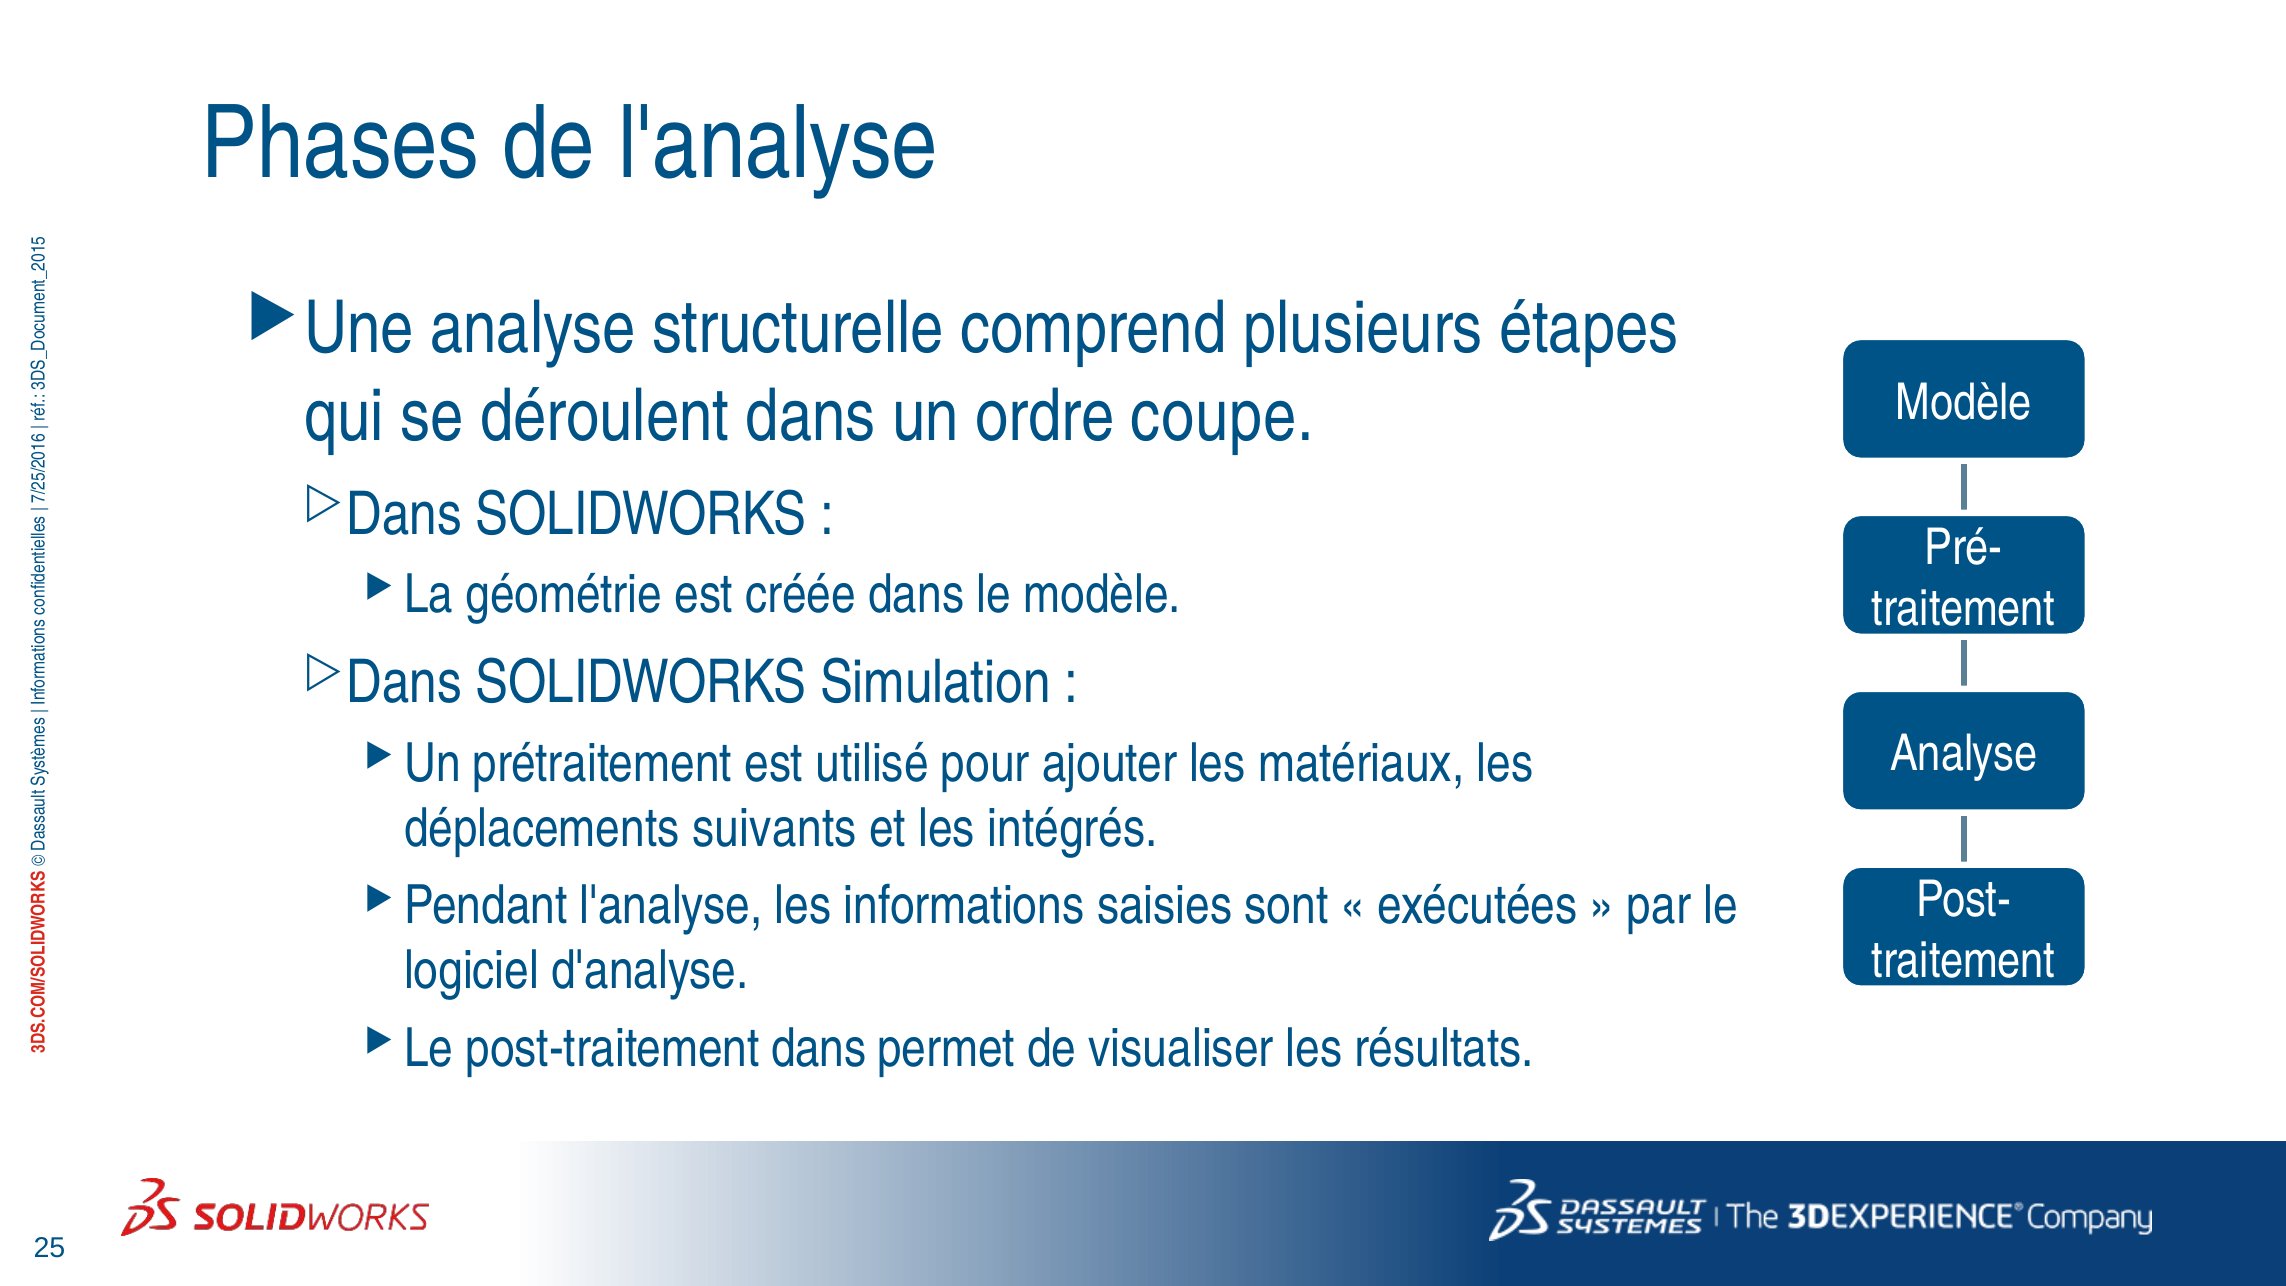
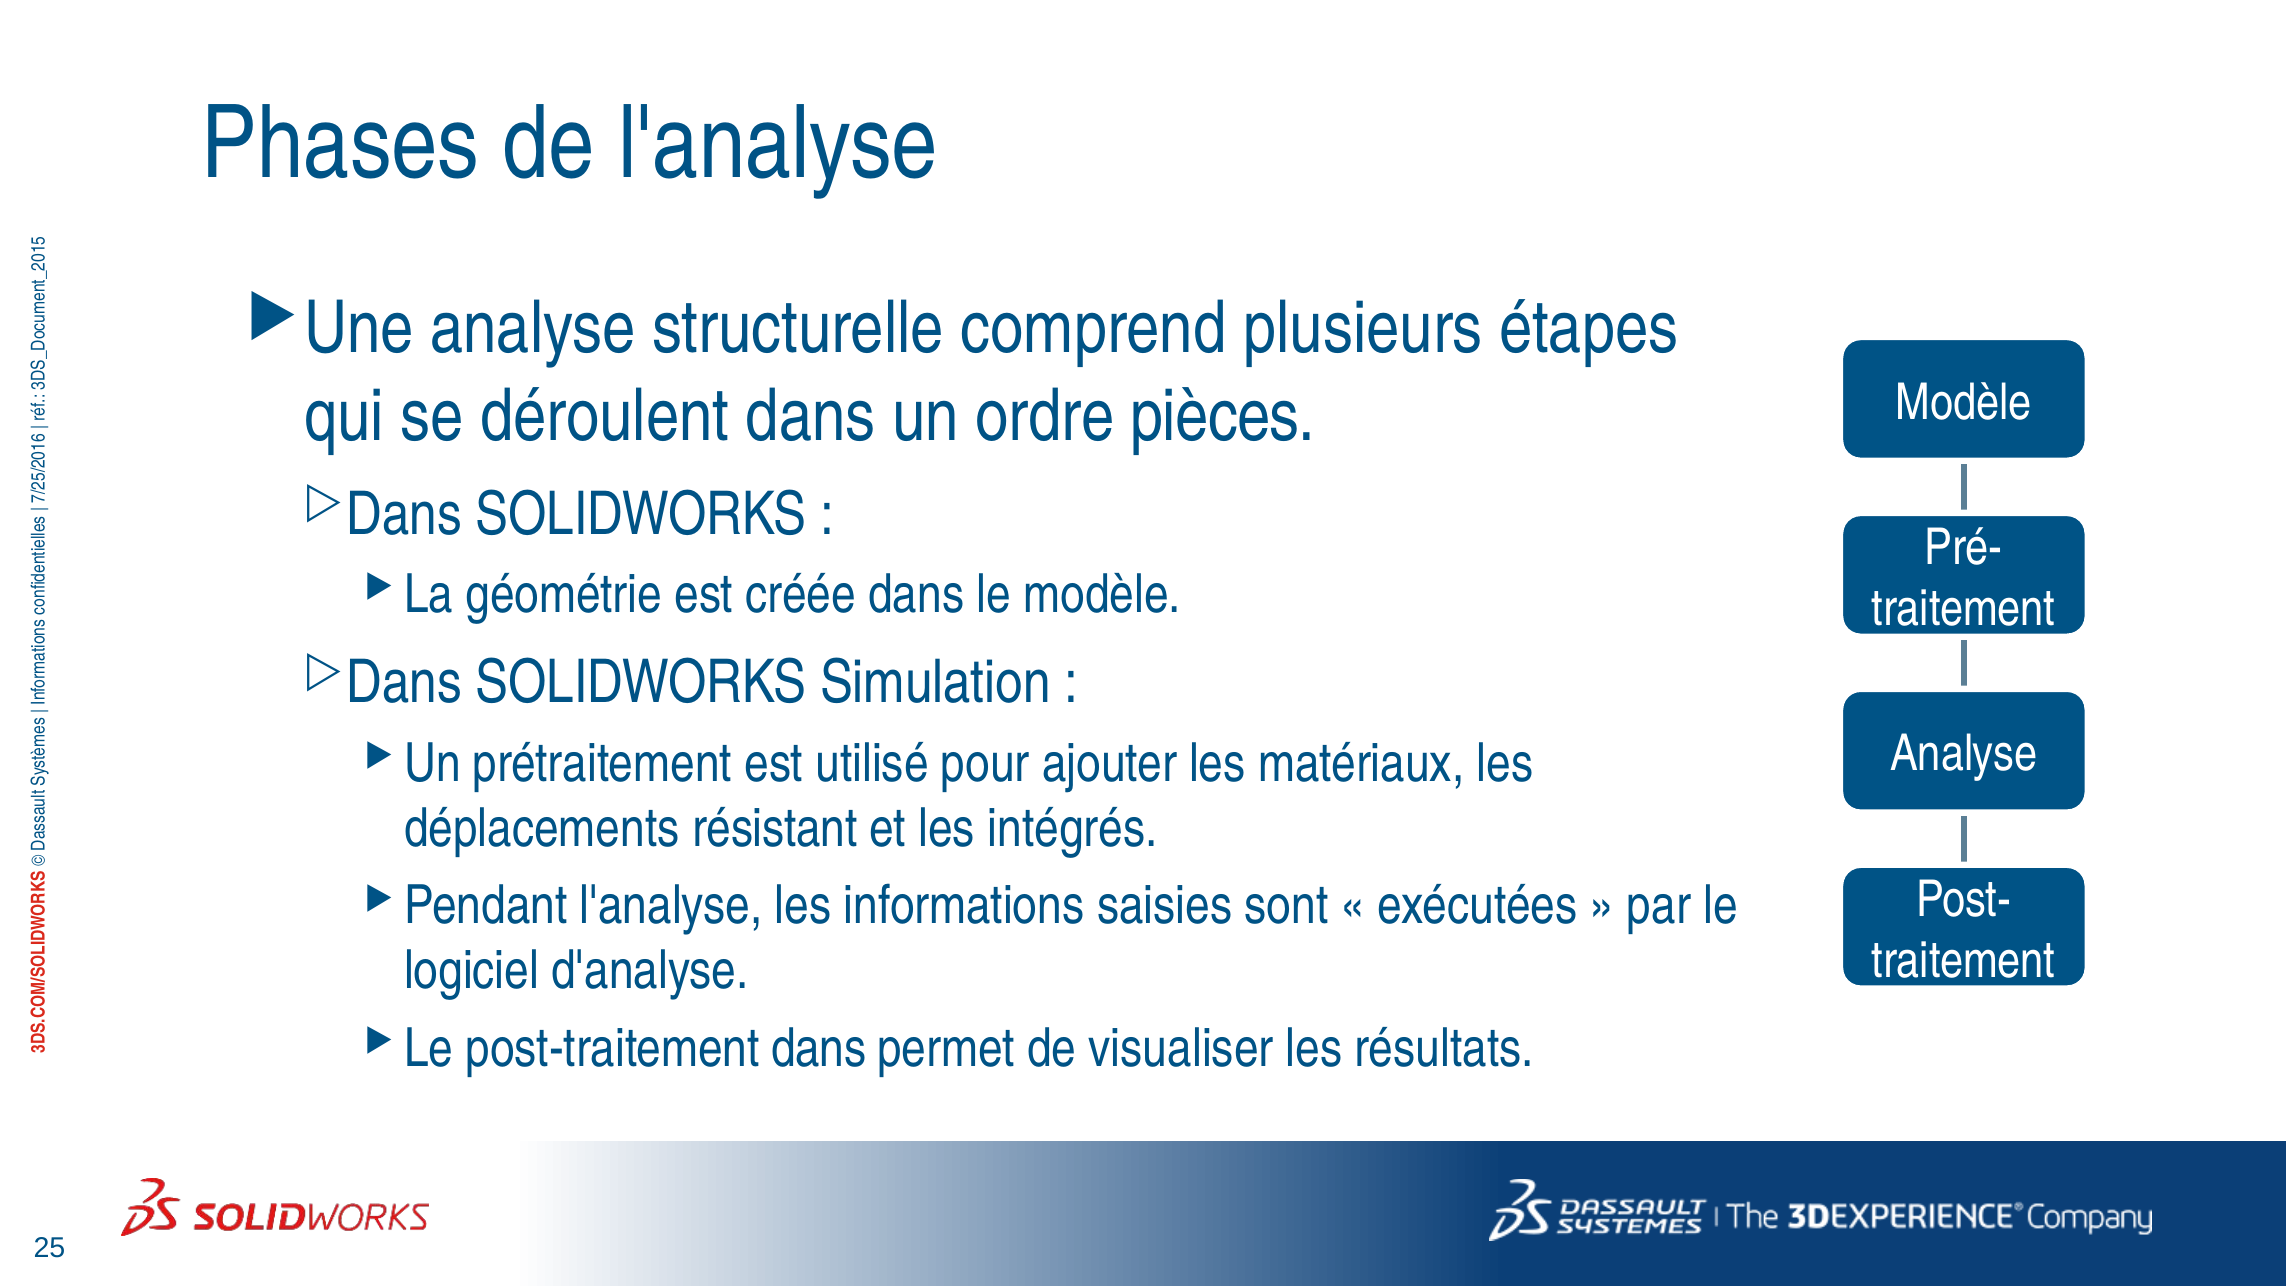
coupe: coupe -> pièces
suivants: suivants -> résistant
